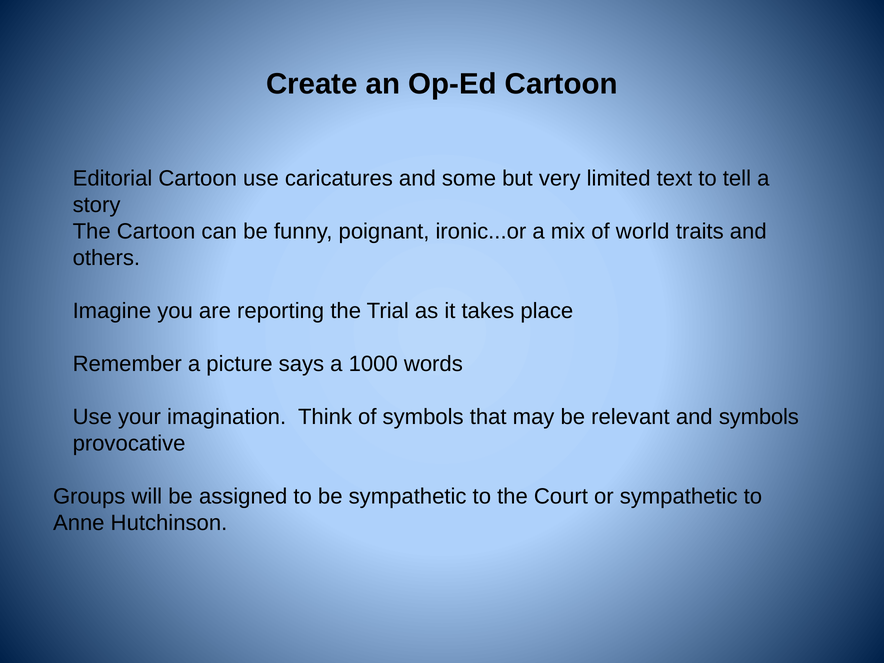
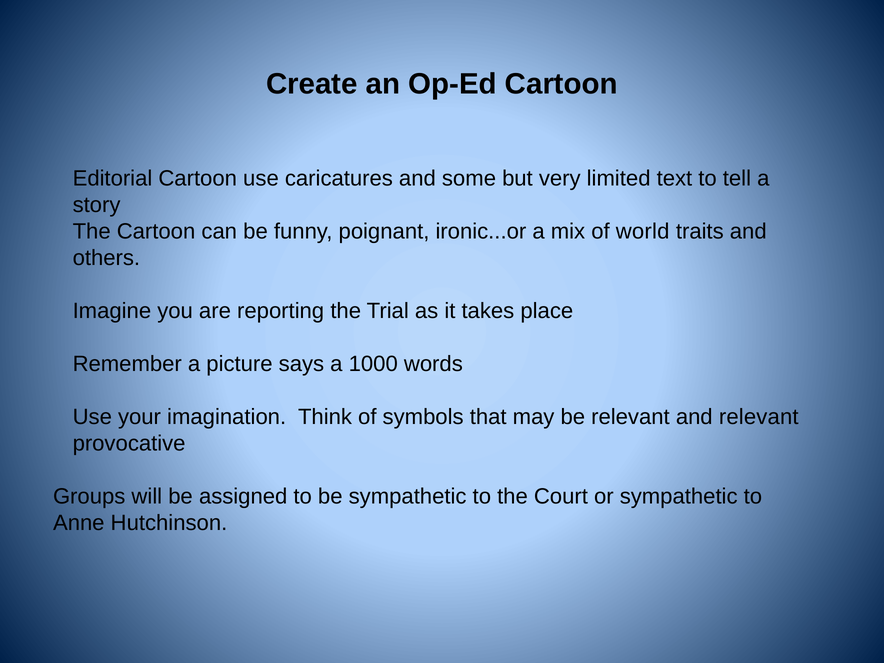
and symbols: symbols -> relevant
